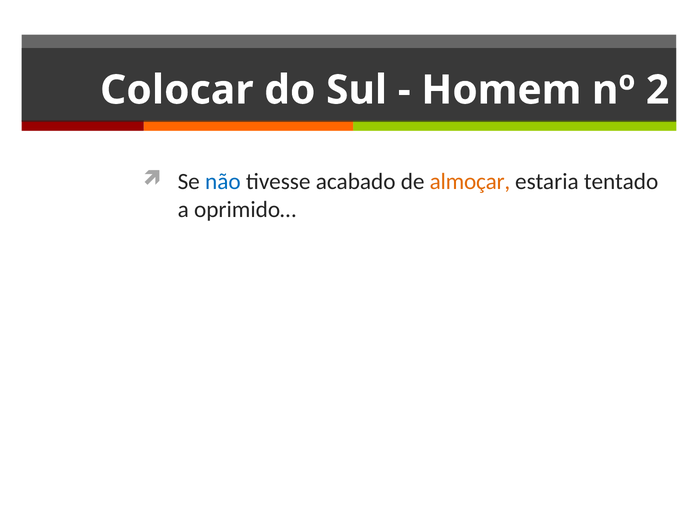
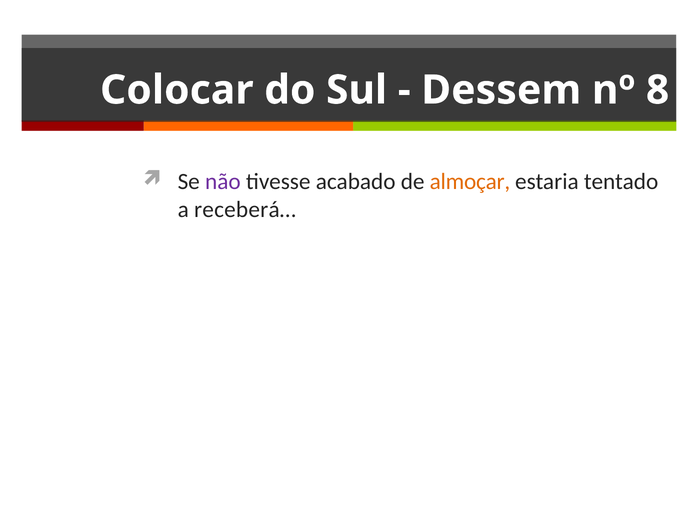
Homem: Homem -> Dessem
2: 2 -> 8
não colour: blue -> purple
oprimido…: oprimido… -> receberá…
